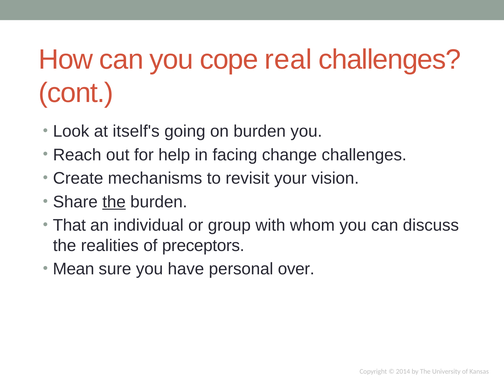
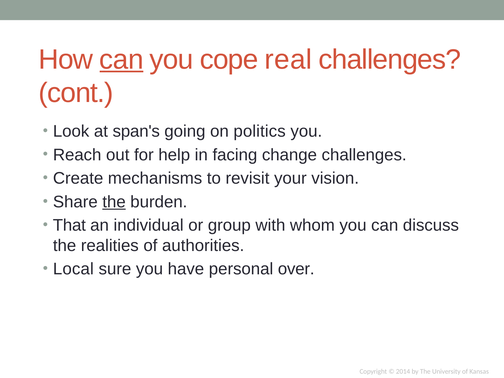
can at (122, 59) underline: none -> present
itself's: itself's -> span's
on burden: burden -> politics
preceptors: preceptors -> authorities
Mean: Mean -> Local
